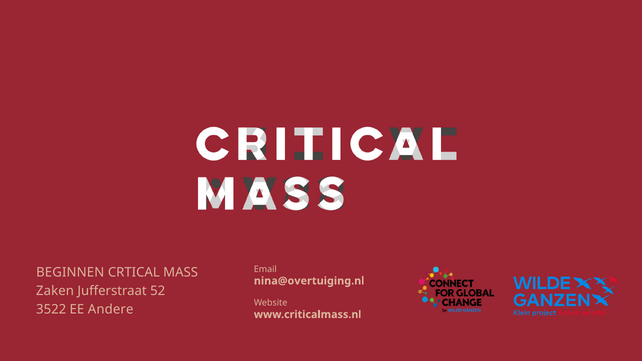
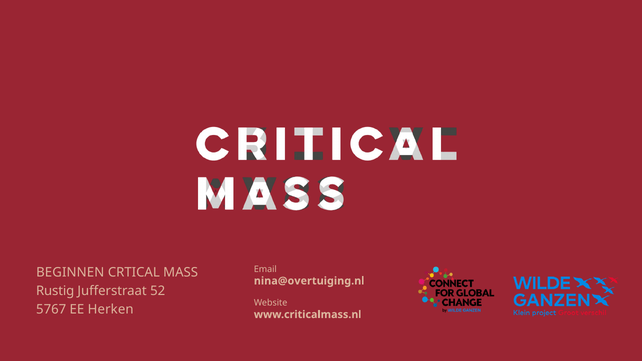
Zaken: Zaken -> Rustig
3522: 3522 -> 5767
Andere: Andere -> Herken
